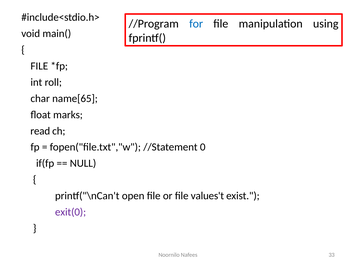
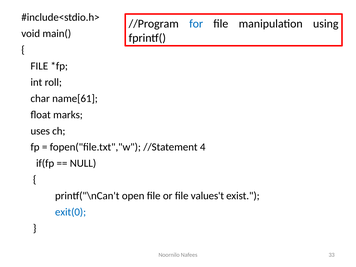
name[65: name[65 -> name[61
read: read -> uses
0: 0 -> 4
exit(0 colour: purple -> blue
